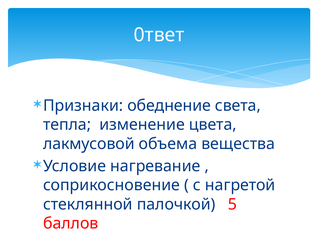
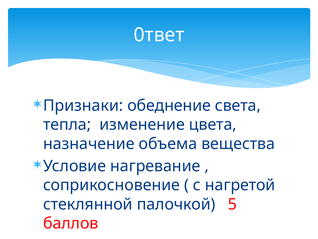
лакмусовой: лакмусовой -> назначение
